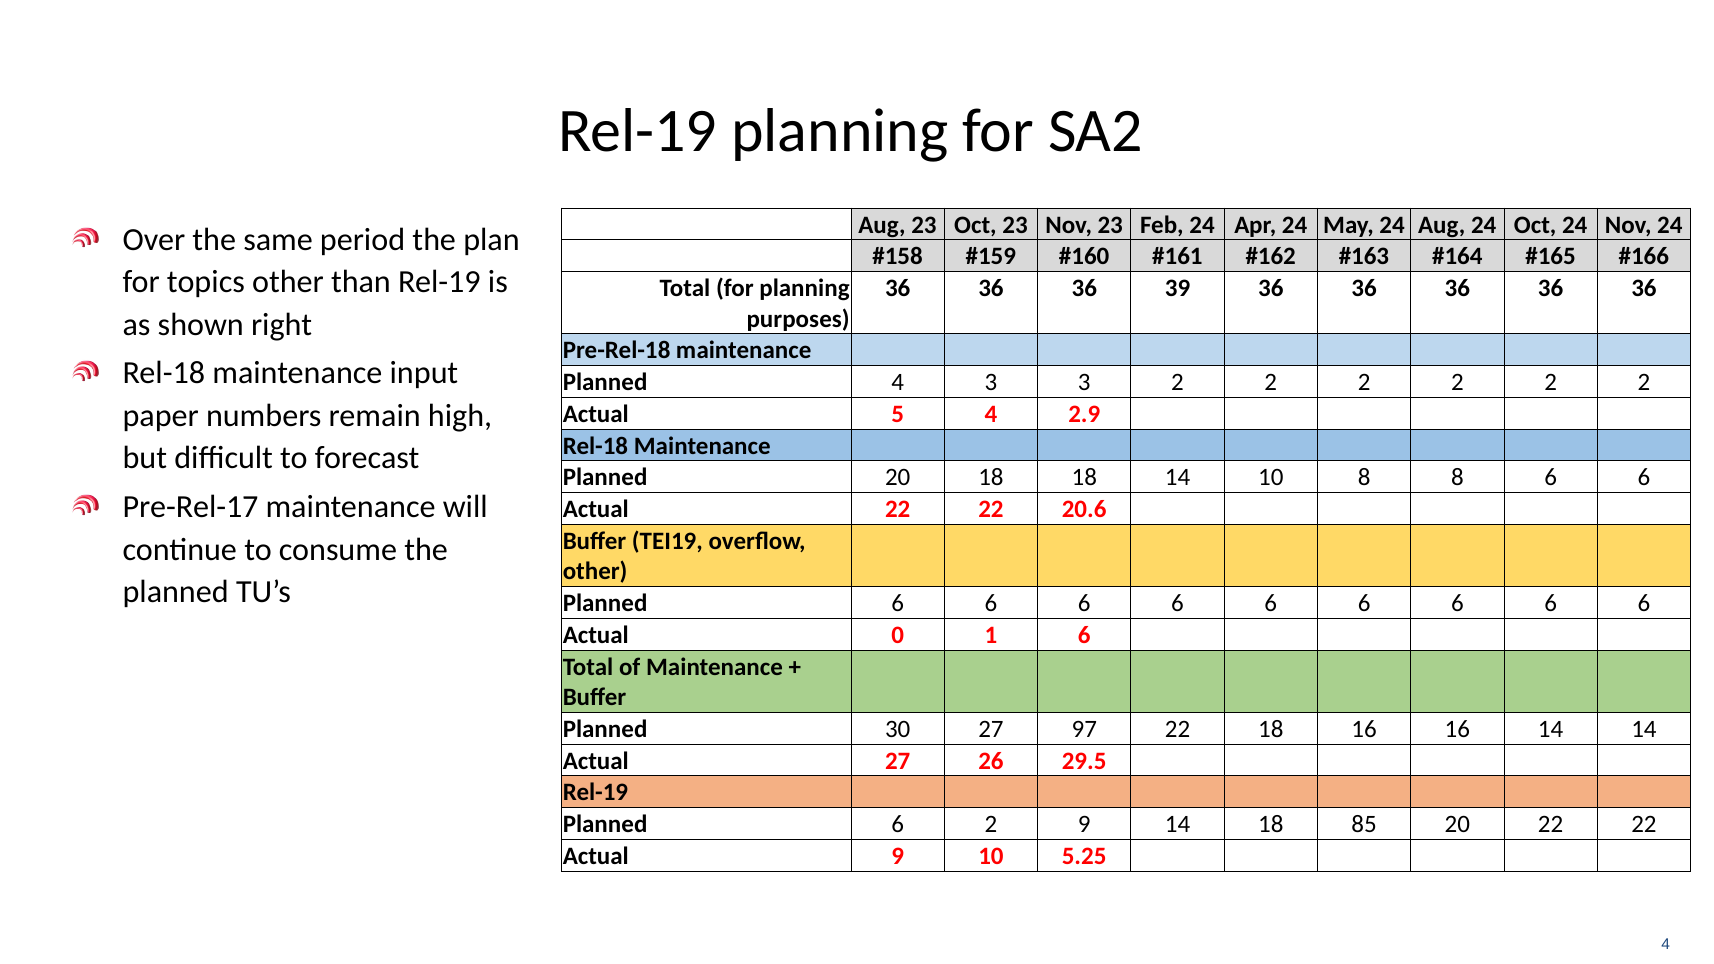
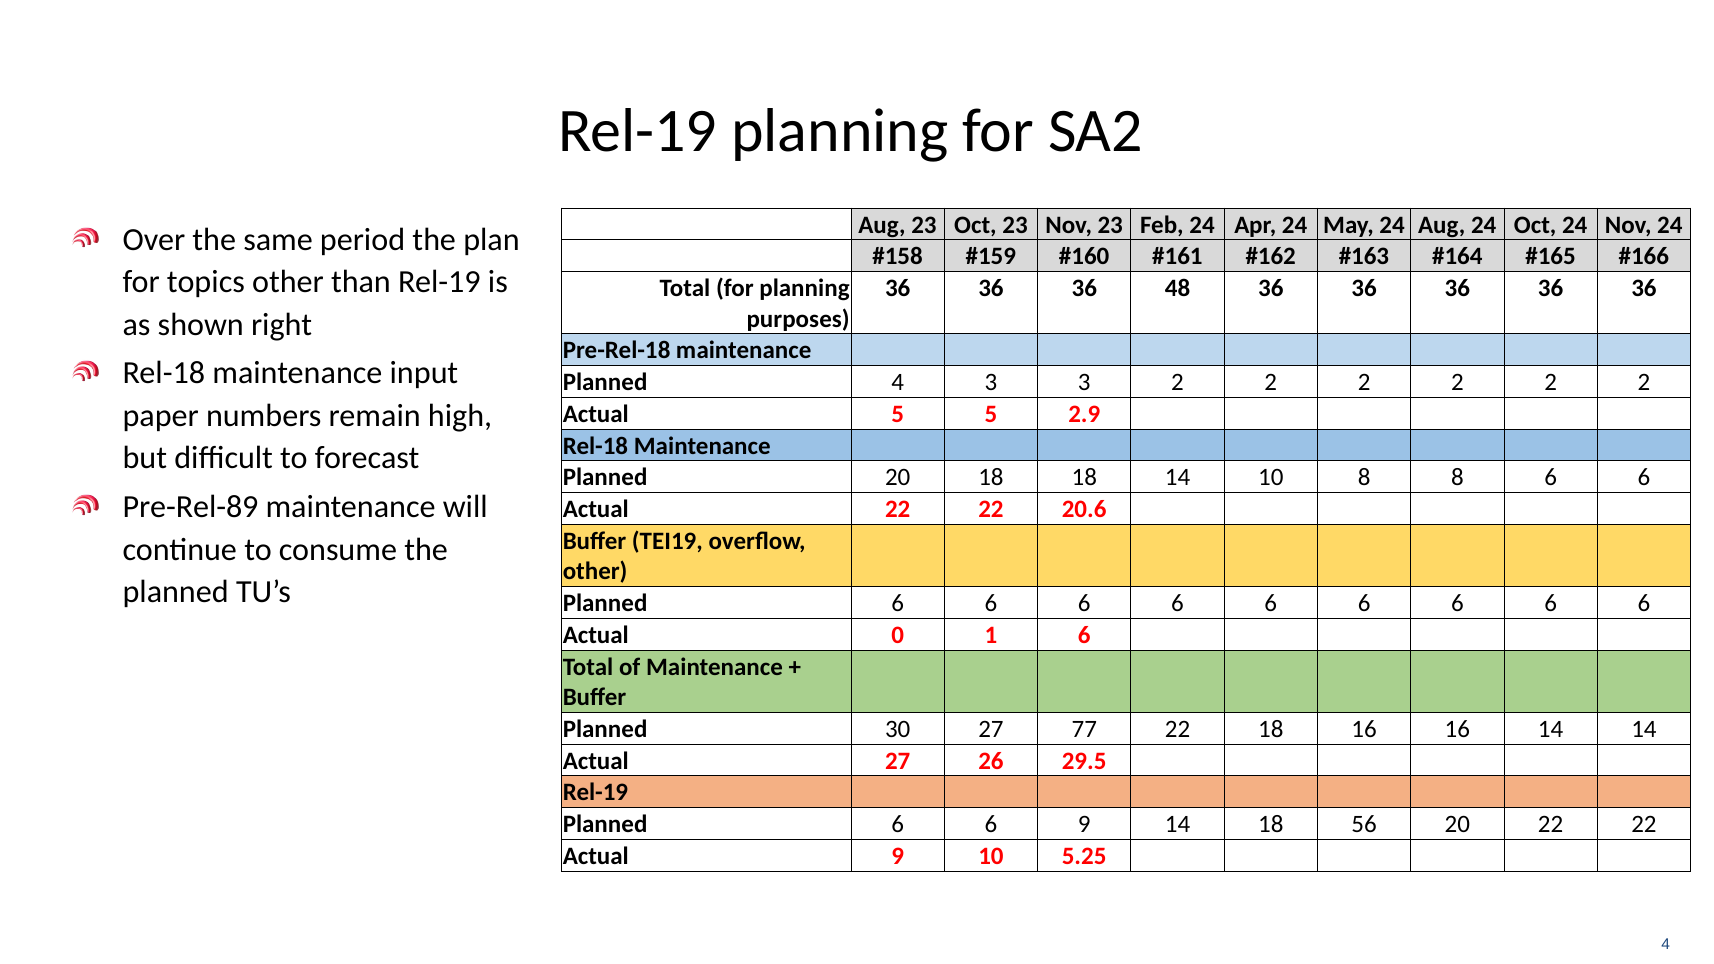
39: 39 -> 48
5 4: 4 -> 5
Pre-Rel-17: Pre-Rel-17 -> Pre-Rel-89
97: 97 -> 77
2 at (991, 825): 2 -> 6
85: 85 -> 56
